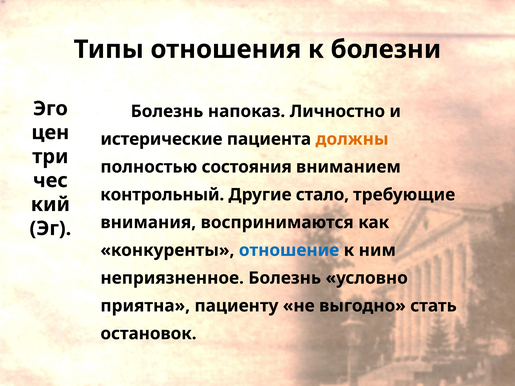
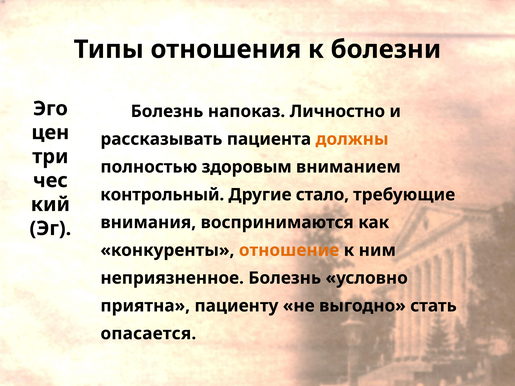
истерические: истерические -> рассказывать
состояния: состояния -> здоровым
отношение colour: blue -> orange
остановок: остановок -> опасается
